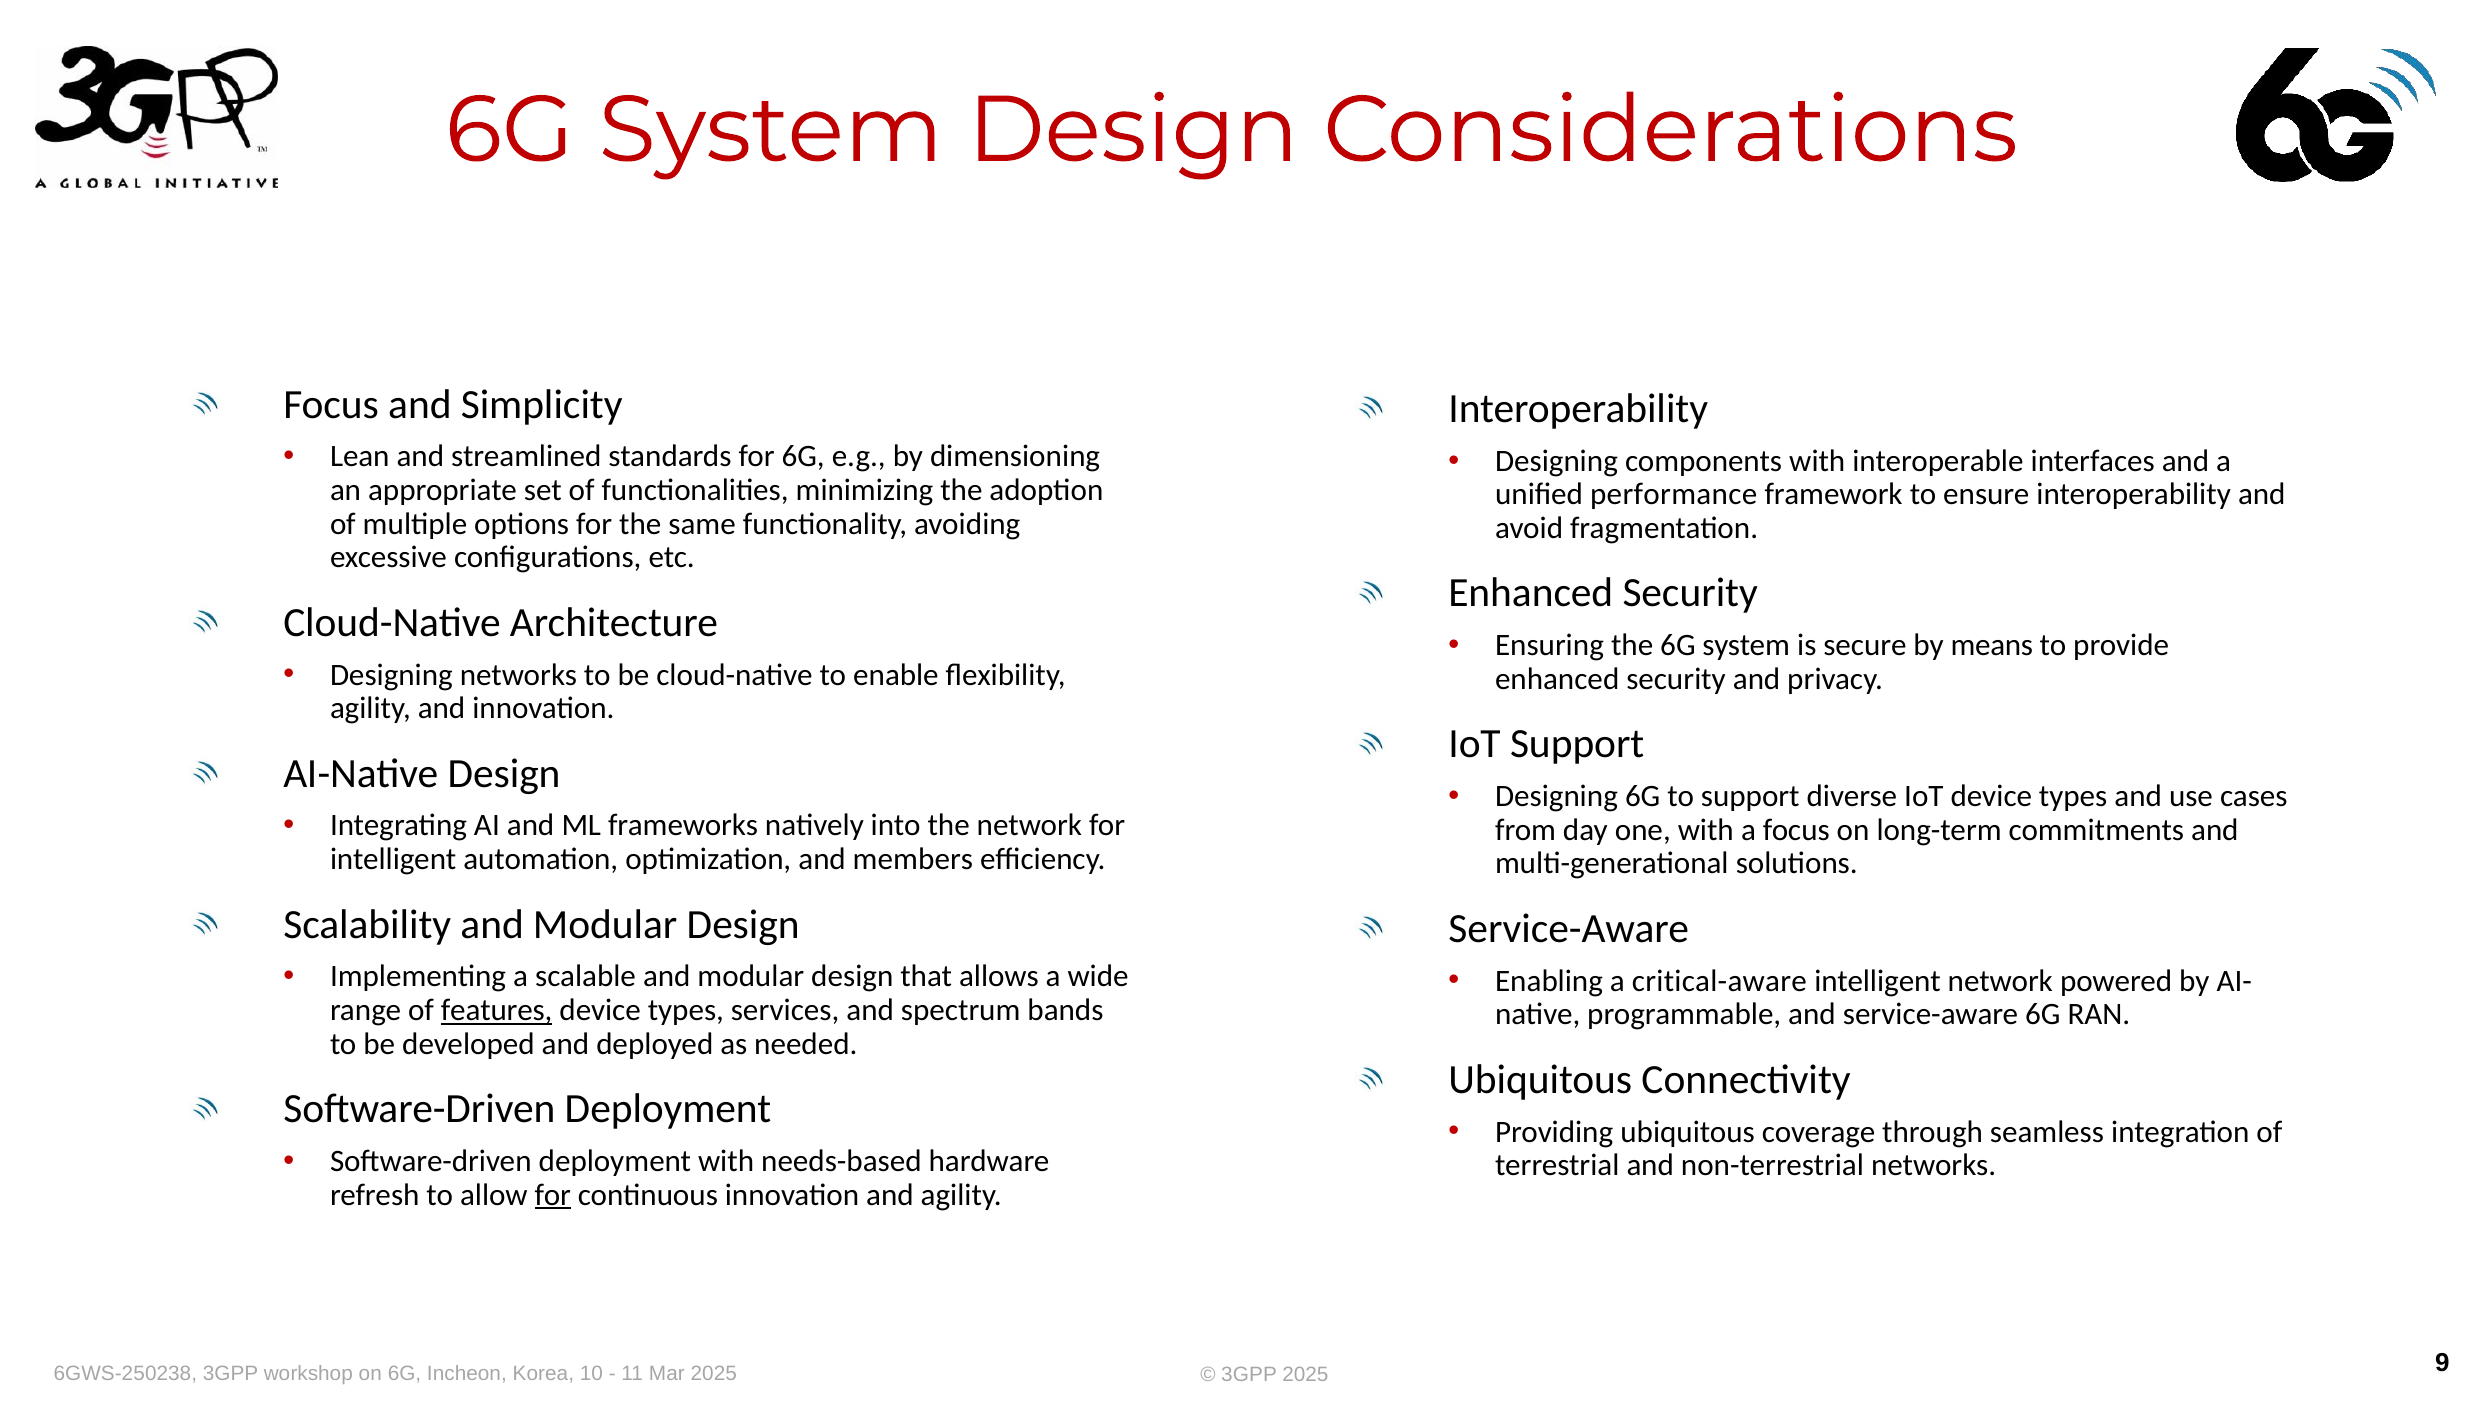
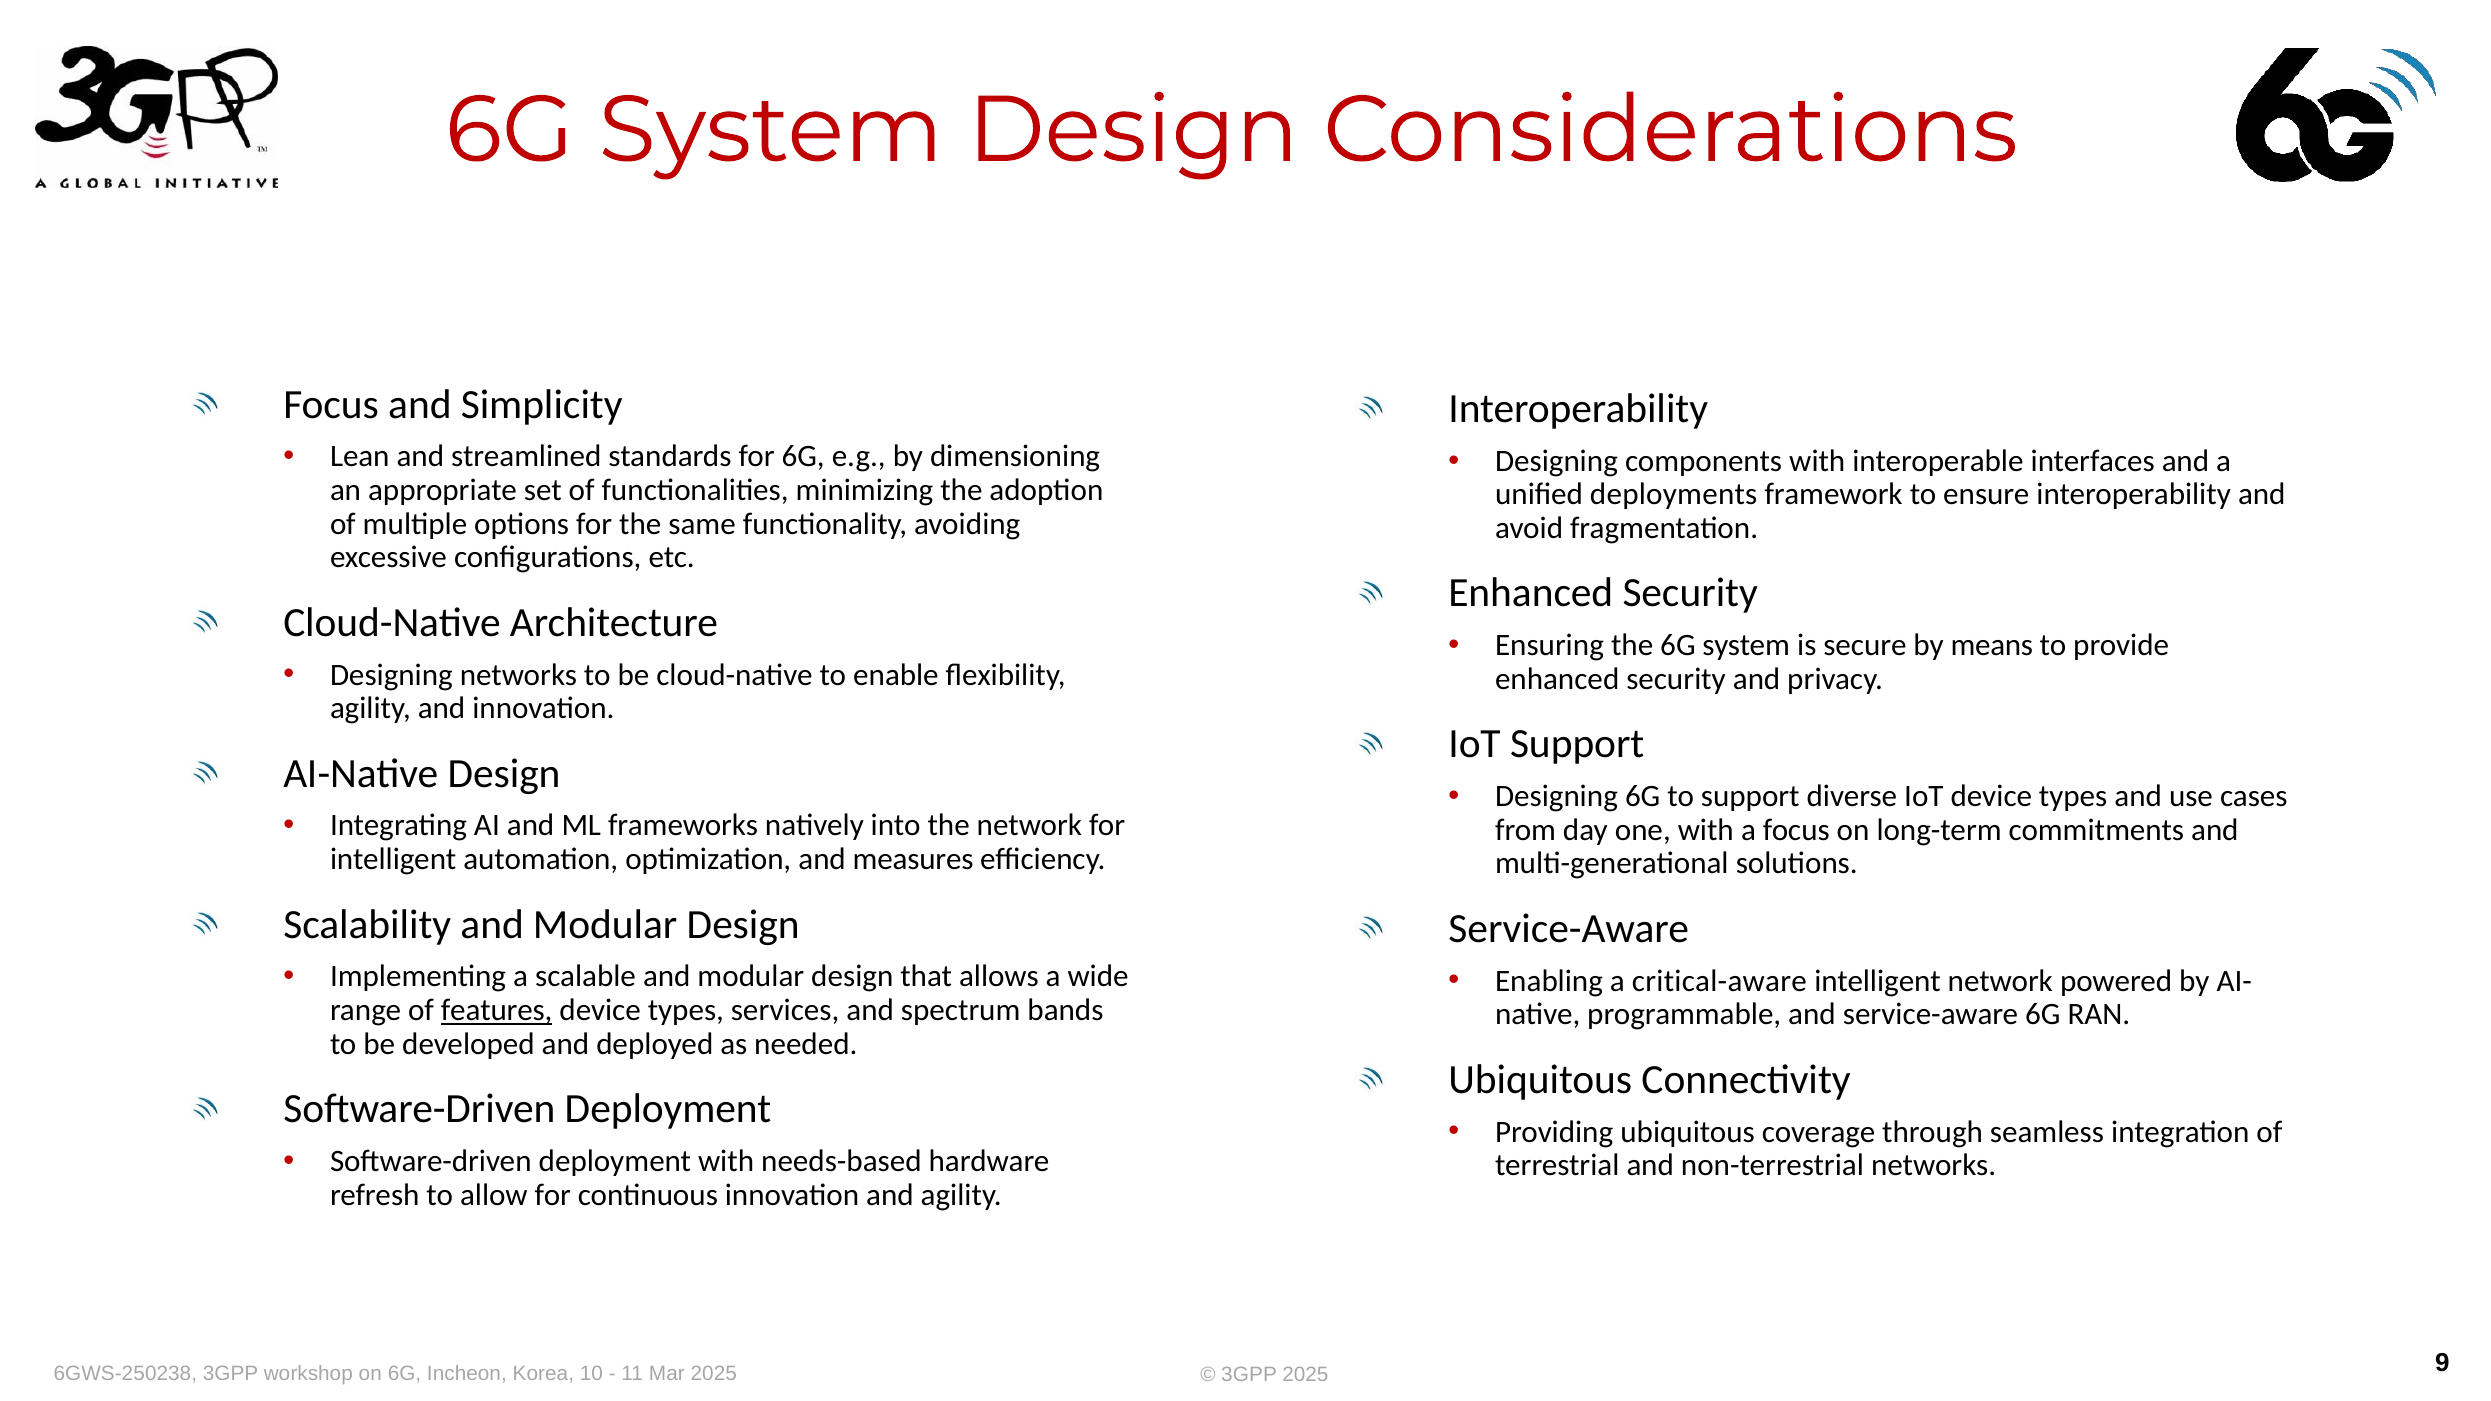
performance: performance -> deployments
members: members -> measures
for at (553, 1195) underline: present -> none
